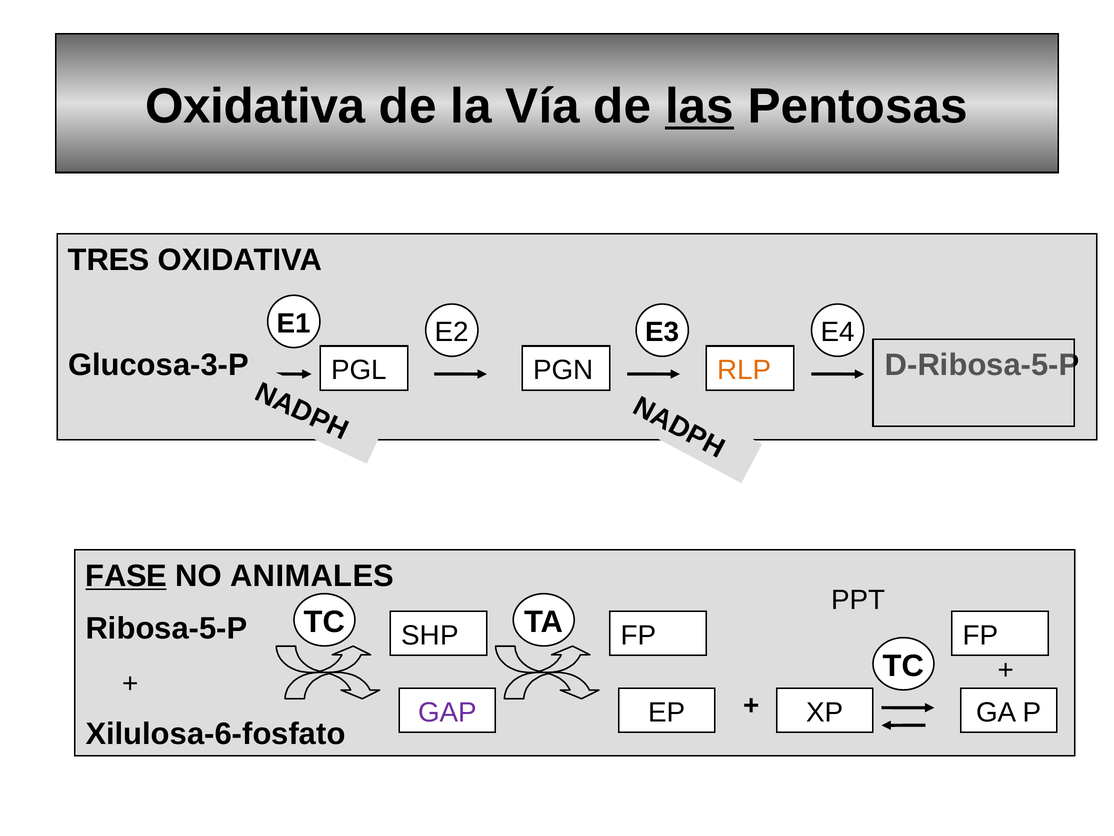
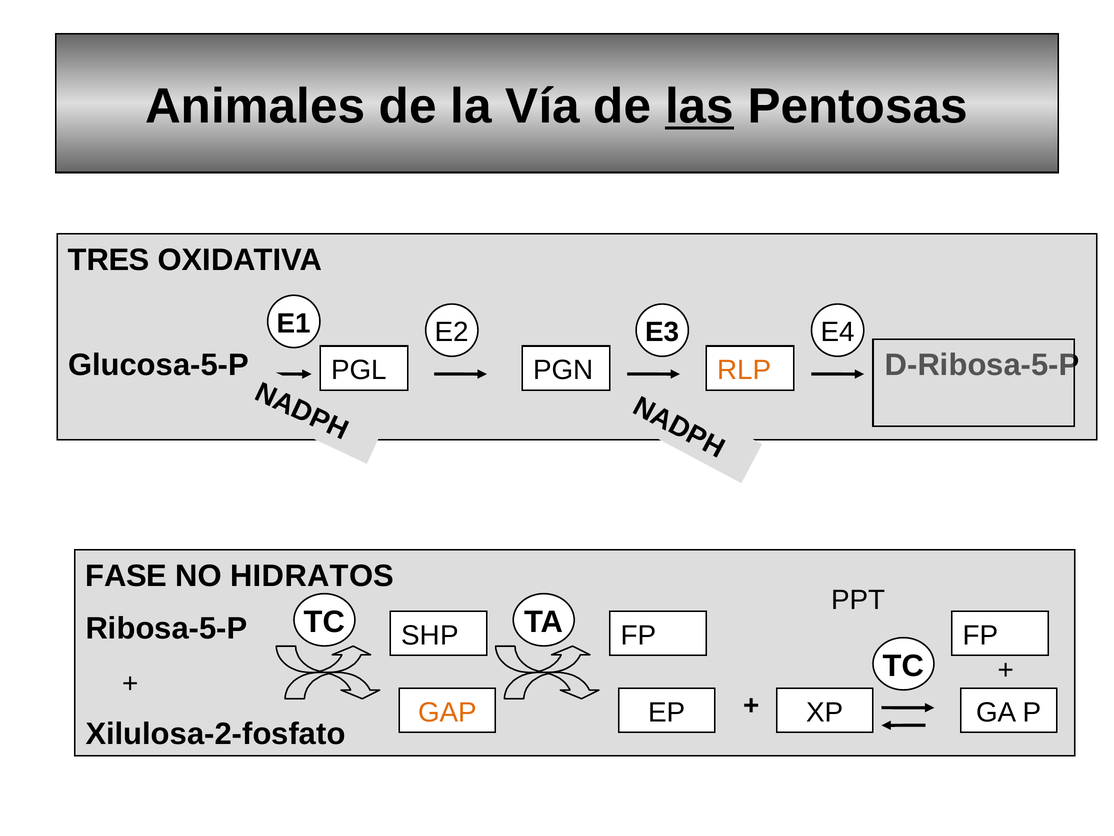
Oxidativa at (255, 106): Oxidativa -> Animales
Glucosa-3-P: Glucosa-3-P -> Glucosa-5-P
FASE underline: present -> none
ANIMALES: ANIMALES -> HIDRATOS
GAP colour: purple -> orange
Xilulosa-6-fosfato: Xilulosa-6-fosfato -> Xilulosa-2-fosfato
